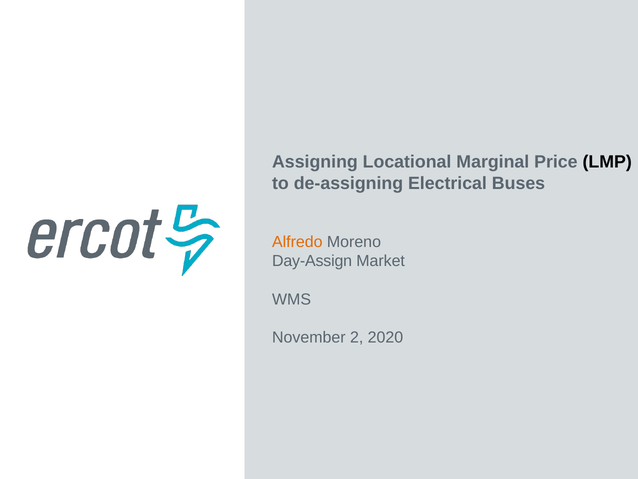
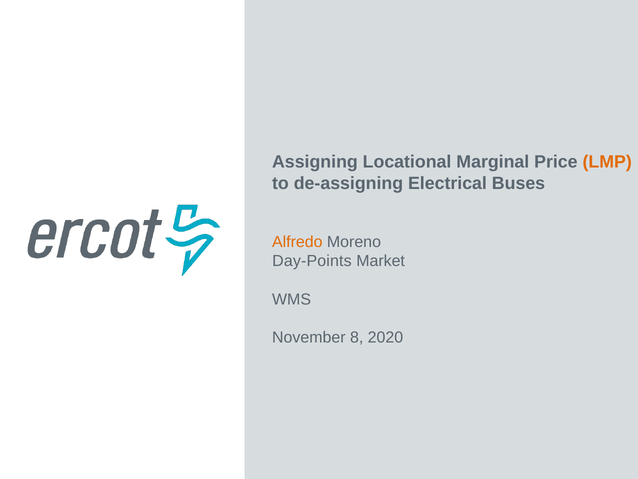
LMP colour: black -> orange
Day-Assign: Day-Assign -> Day-Points
2: 2 -> 8
